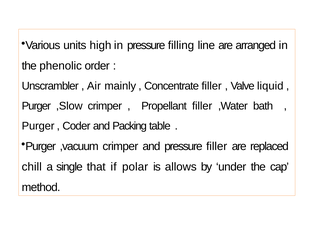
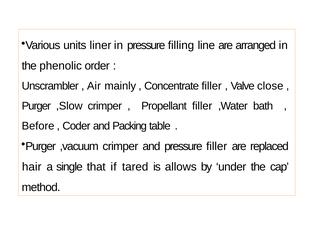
high: high -> liner
liquid: liquid -> close
Purger at (38, 126): Purger -> Before
chill: chill -> hair
polar: polar -> tared
